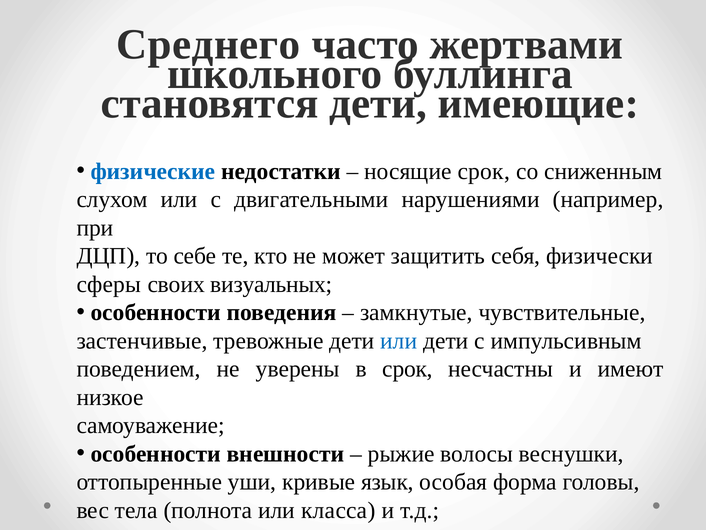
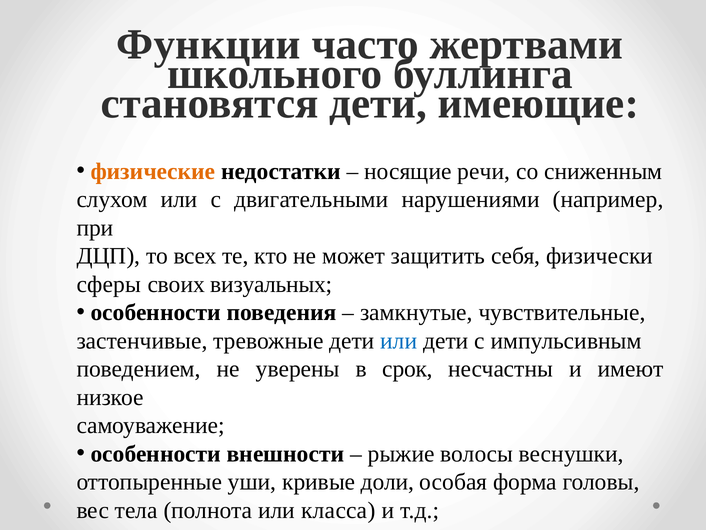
Среднего: Среднего -> Функции
физические colour: blue -> orange
носящие срок: срок -> речи
себе: себе -> всех
язык: язык -> доли
